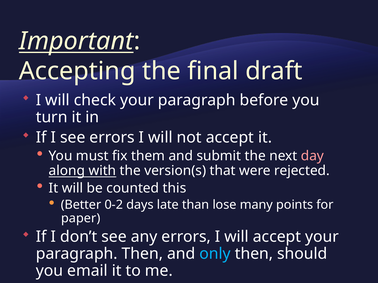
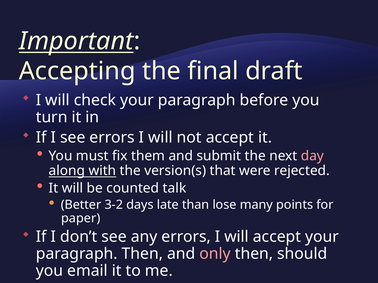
this: this -> talk
0-2: 0-2 -> 3-2
only colour: light blue -> pink
